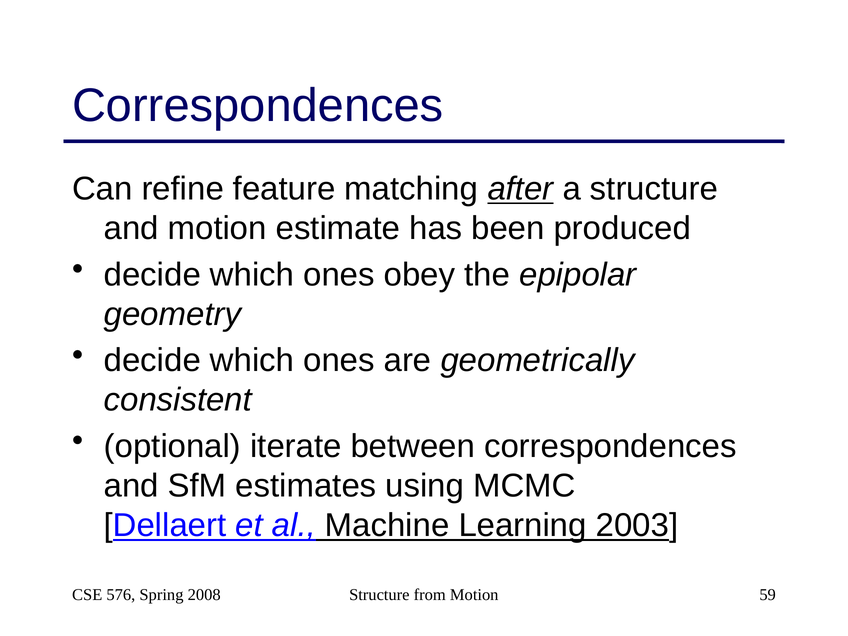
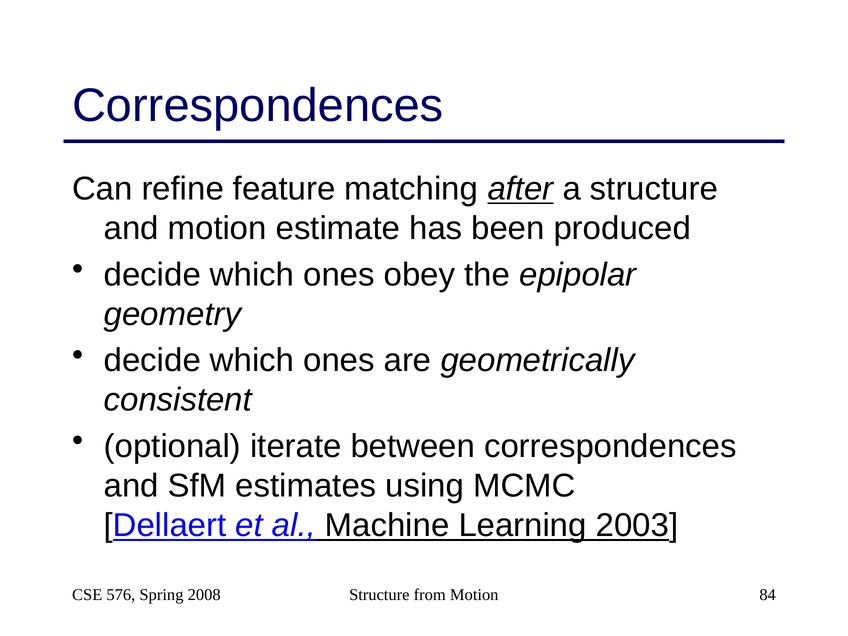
59: 59 -> 84
